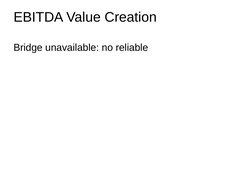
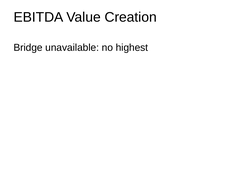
reliable: reliable -> highest
